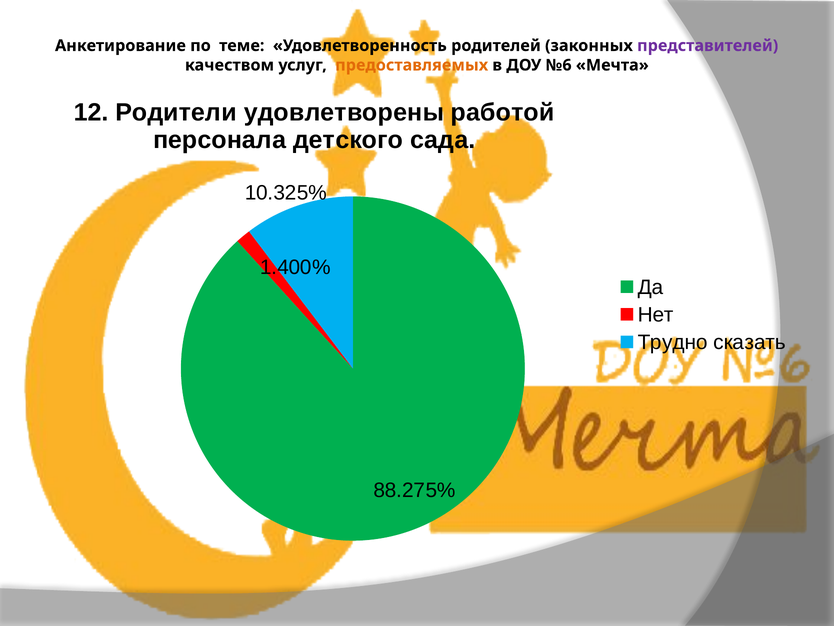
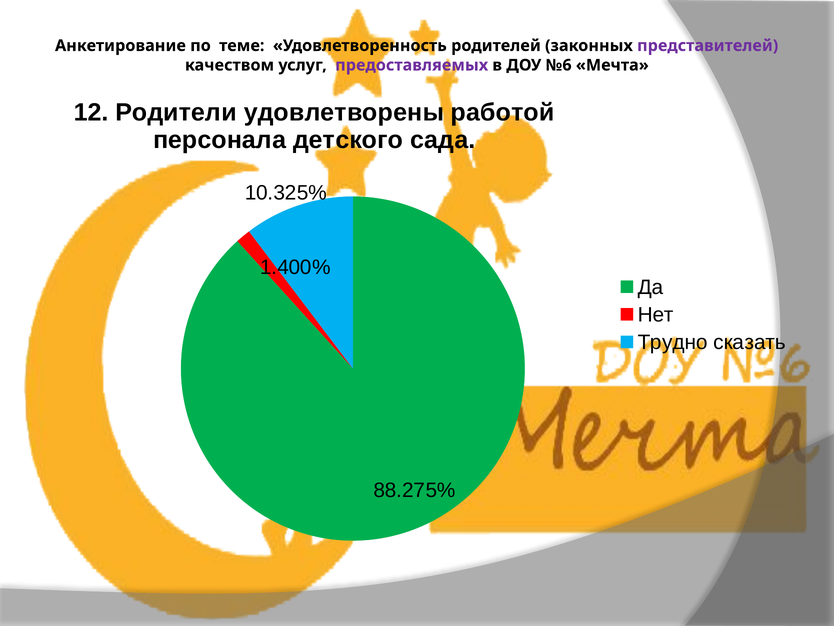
предоставляемых colour: orange -> purple
